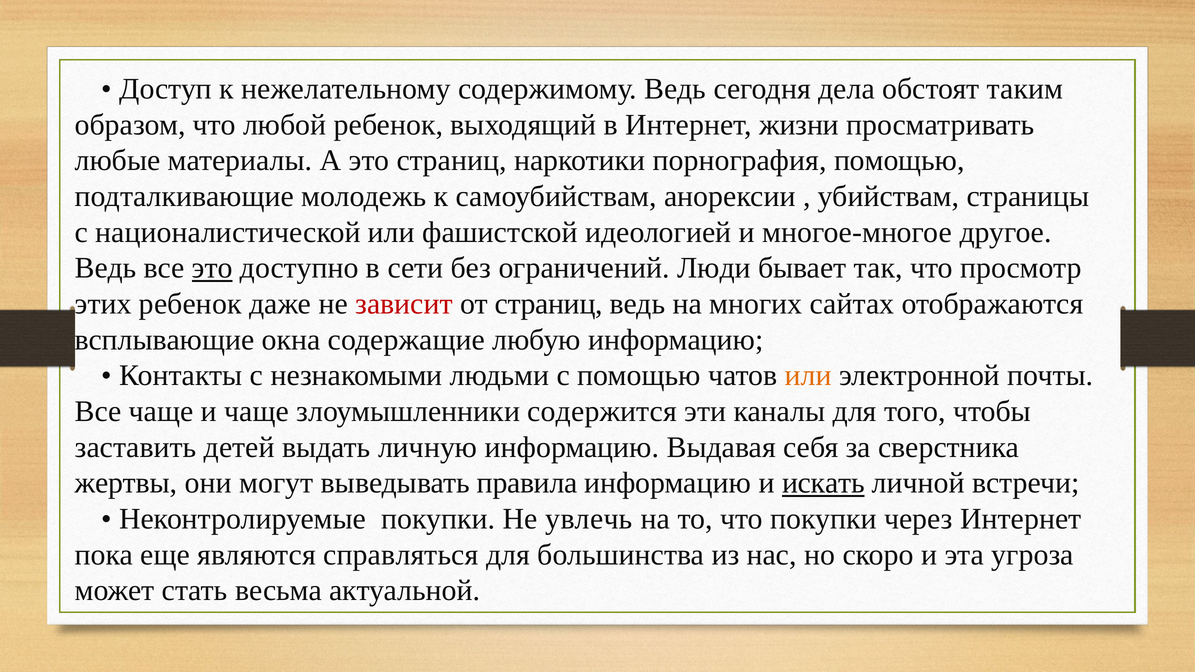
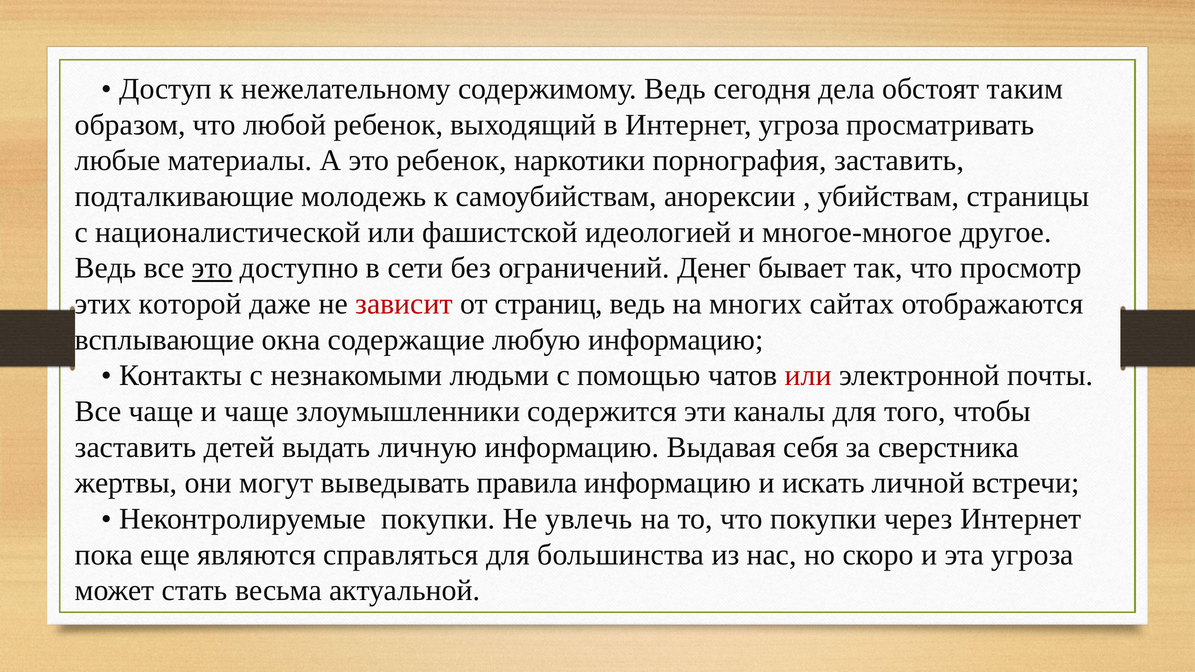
Интернет жизни: жизни -> угроза
это страниц: страниц -> ребенок
порнография помощью: помощью -> заставить
Люди: Люди -> Денег
этих ребенок: ребенок -> которой
или at (808, 376) colour: orange -> red
искать underline: present -> none
